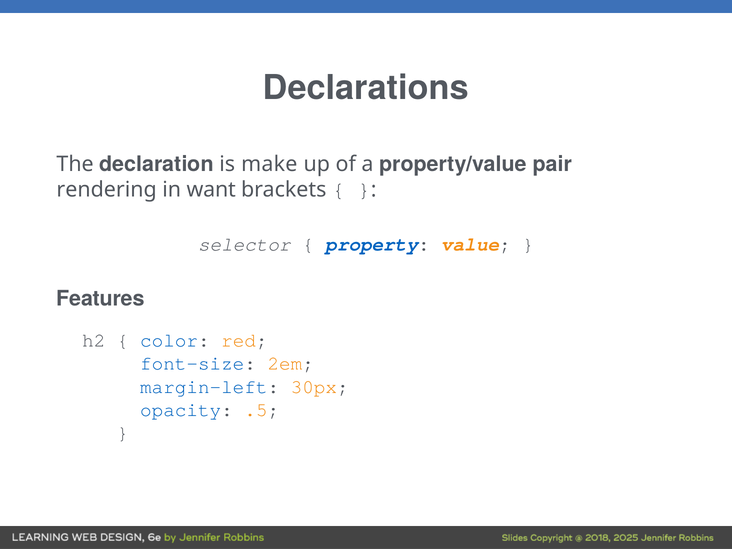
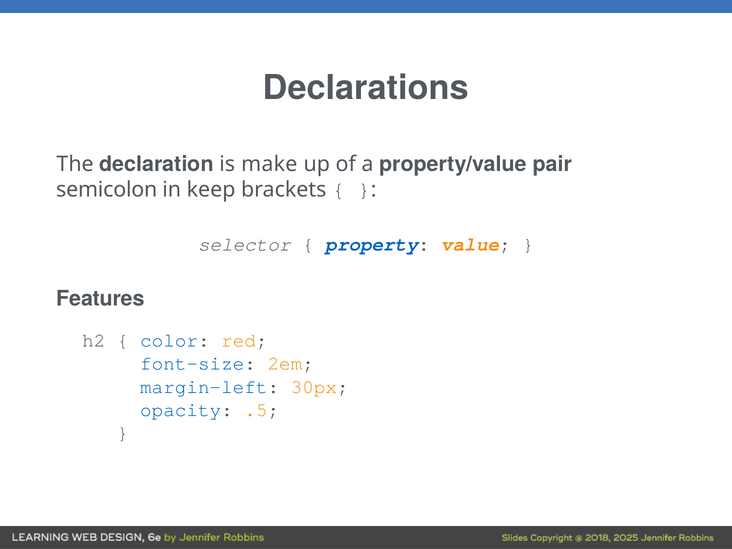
rendering: rendering -> semicolon
want: want -> keep
